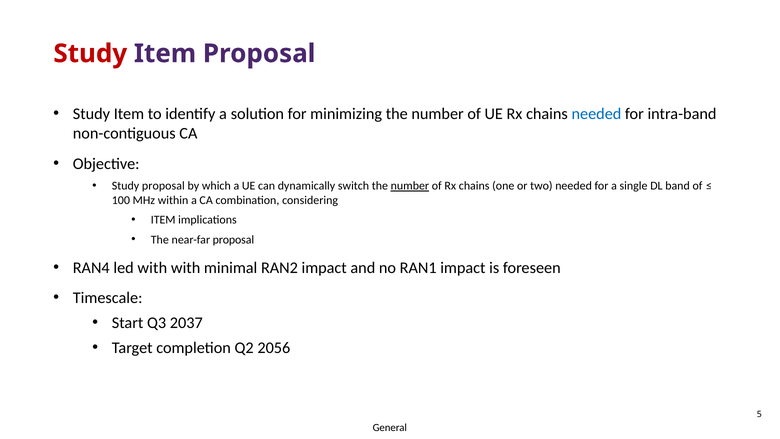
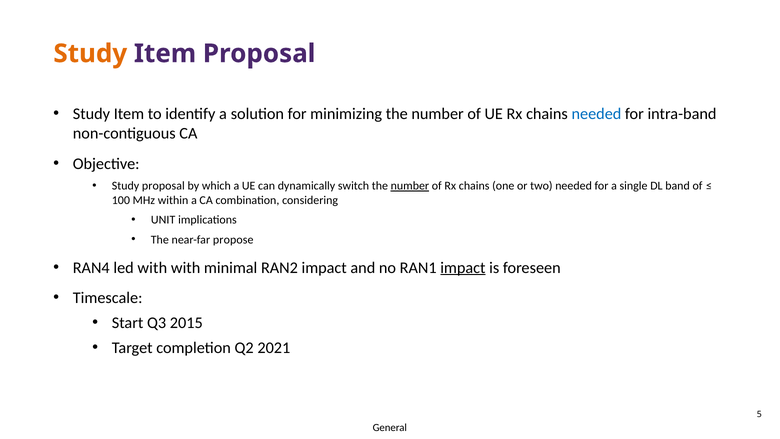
Study at (90, 54) colour: red -> orange
ITEM at (163, 220): ITEM -> UNIT
near-far proposal: proposal -> propose
impact at (463, 268) underline: none -> present
2037: 2037 -> 2015
2056: 2056 -> 2021
